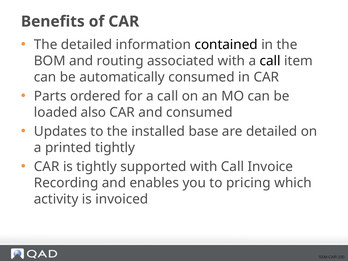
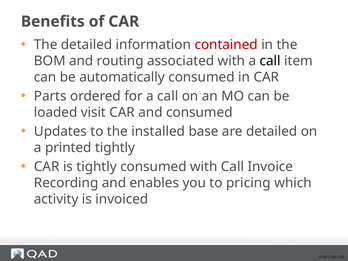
contained colour: black -> red
also: also -> visit
tightly supported: supported -> consumed
